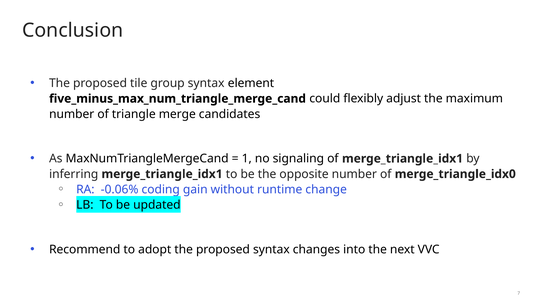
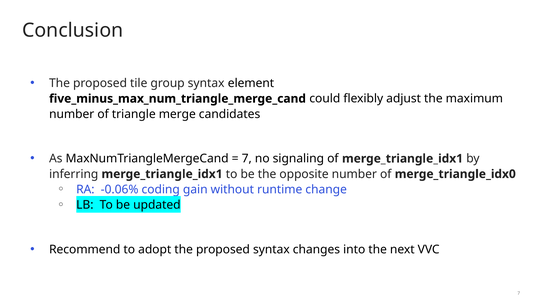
1 at (247, 159): 1 -> 7
